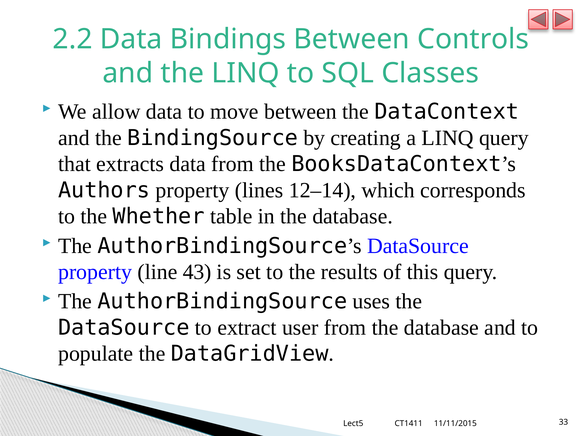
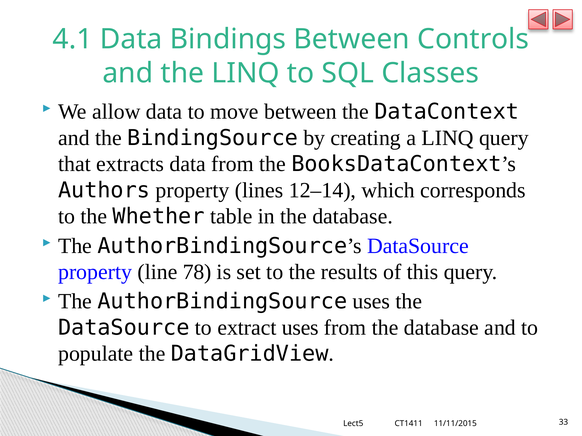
2.2: 2.2 -> 4.1
43: 43 -> 78
extract user: user -> uses
